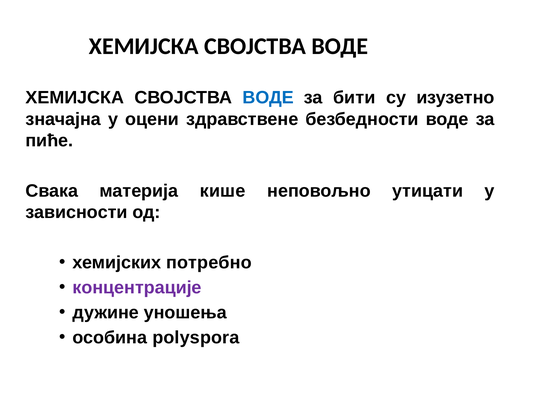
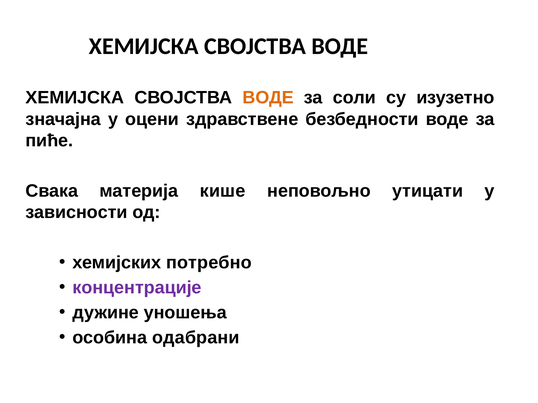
ВОДЕ at (268, 98) colour: blue -> orange
бити: бити -> соли
polyspora: polyspora -> одабрани
